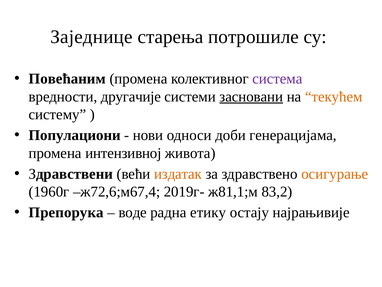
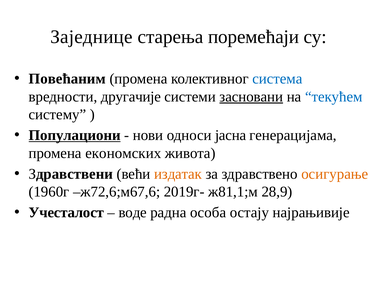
потрошиле: потрошиле -> поремећаји
система colour: purple -> blue
текућем colour: orange -> blue
Популациони underline: none -> present
доби: доби -> јасна
интензивној: интензивној -> економских
ж72,6;м67,4: ж72,6;м67,4 -> ж72,6;м67,6
83,2: 83,2 -> 28,9
Препорука: Препорука -> Учесталост
етику: етику -> особа
